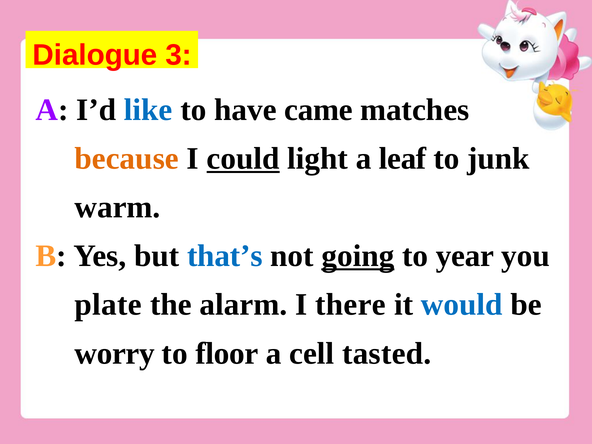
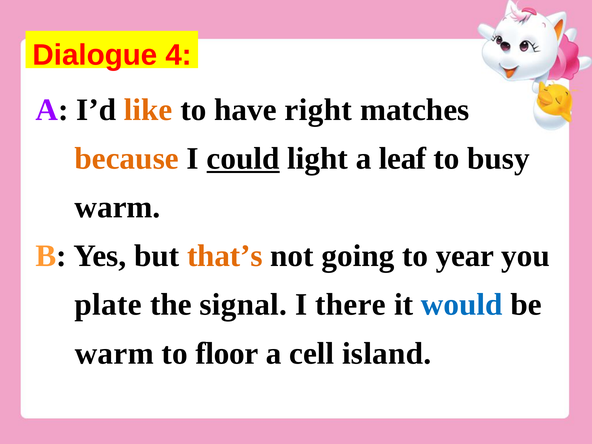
3: 3 -> 4
like colour: blue -> orange
came: came -> right
junk: junk -> busy
that’s colour: blue -> orange
going underline: present -> none
alarm: alarm -> signal
worry at (115, 353): worry -> warm
tasted: tasted -> island
